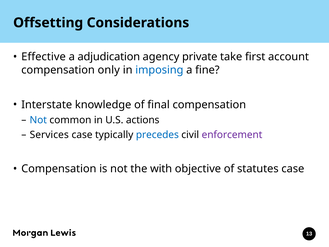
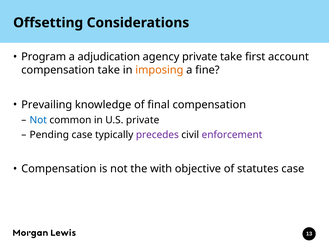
Effective: Effective -> Program
compensation only: only -> take
imposing colour: blue -> orange
Interstate: Interstate -> Prevailing
U.S actions: actions -> private
Services: Services -> Pending
precedes colour: blue -> purple
